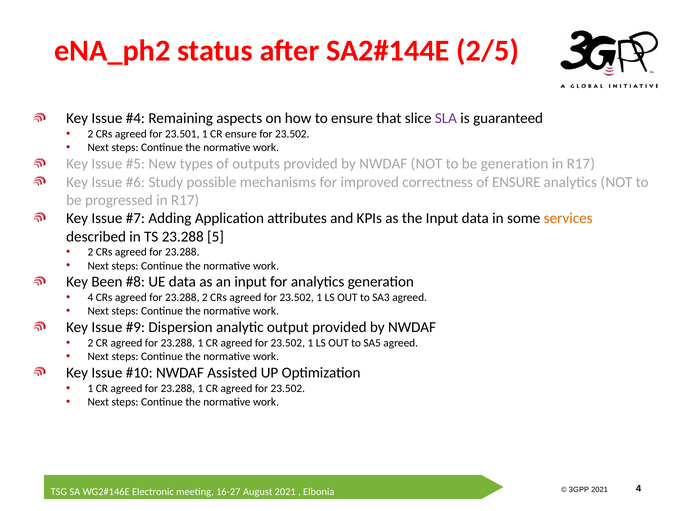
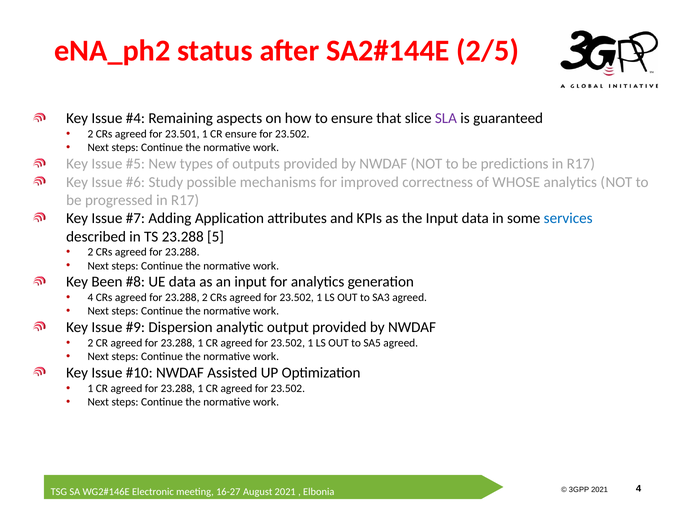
be generation: generation -> predictions
of ENSURE: ENSURE -> WHOSE
services colour: orange -> blue
